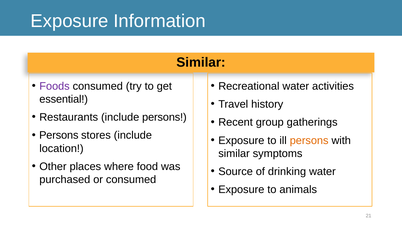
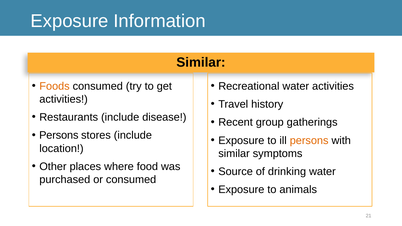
Foods colour: purple -> orange
essential at (64, 99): essential -> activities
include persons: persons -> disease
